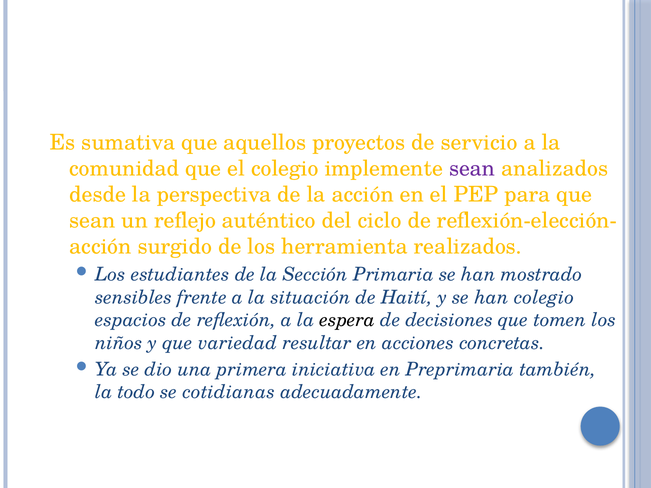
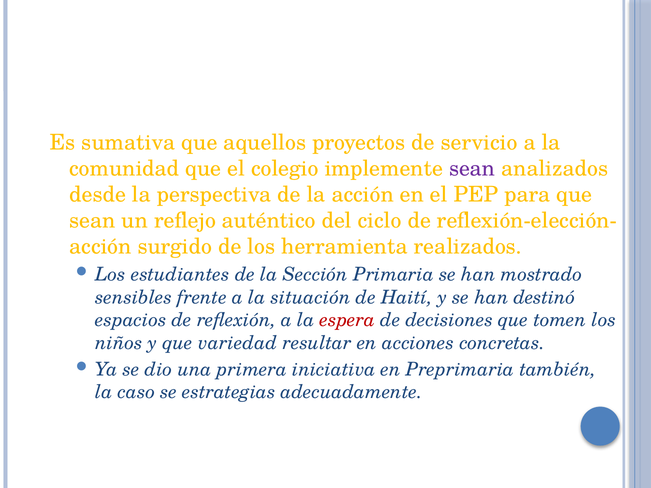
han colegio: colegio -> destinó
espera colour: black -> red
todo: todo -> caso
cotidianas: cotidianas -> estrategias
